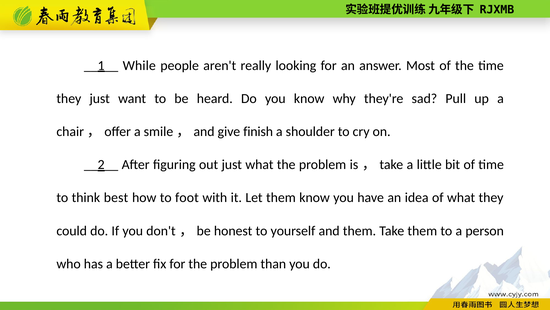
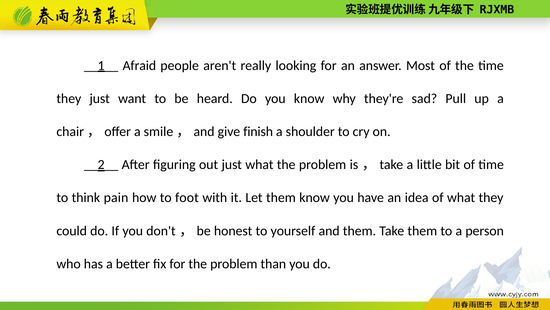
While: While -> Afraid
best: best -> pain
